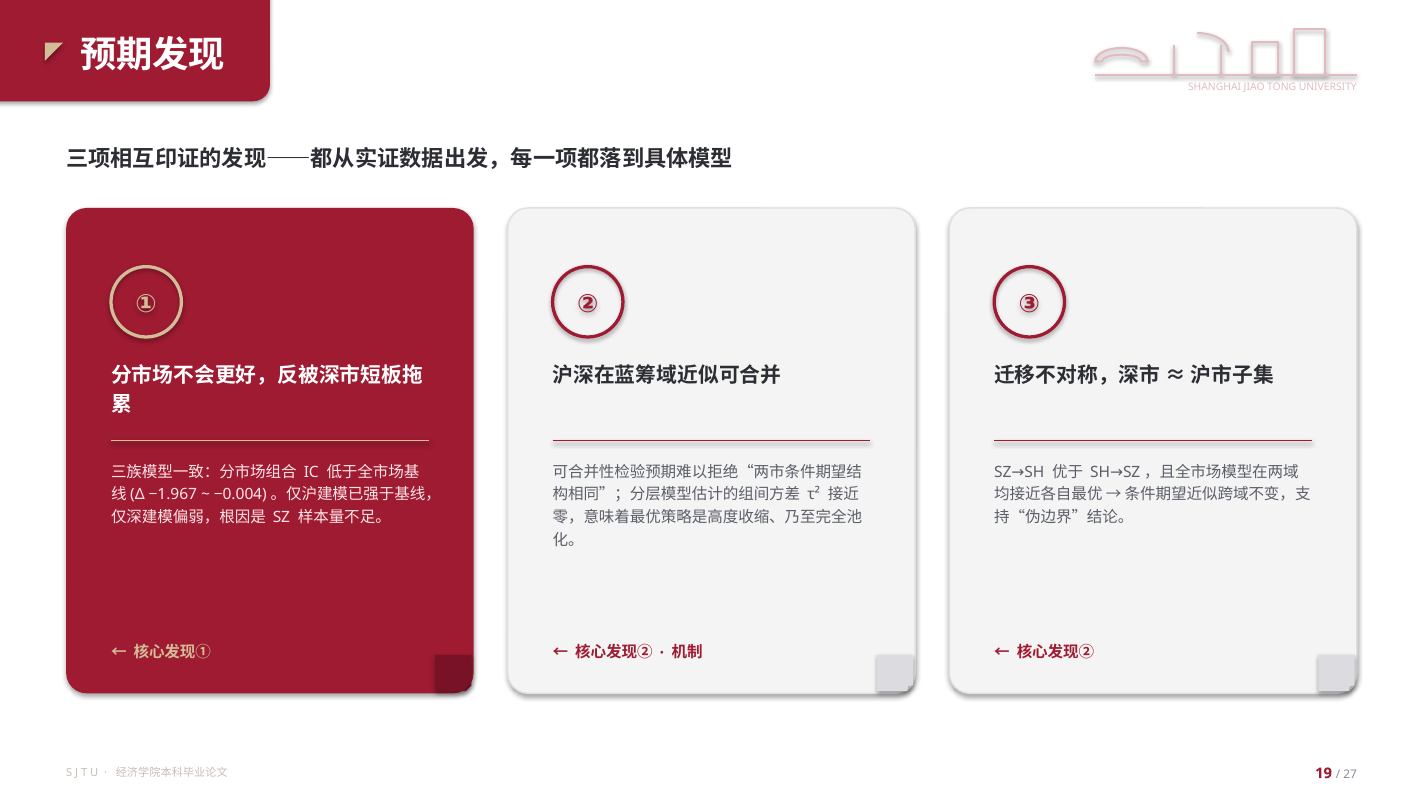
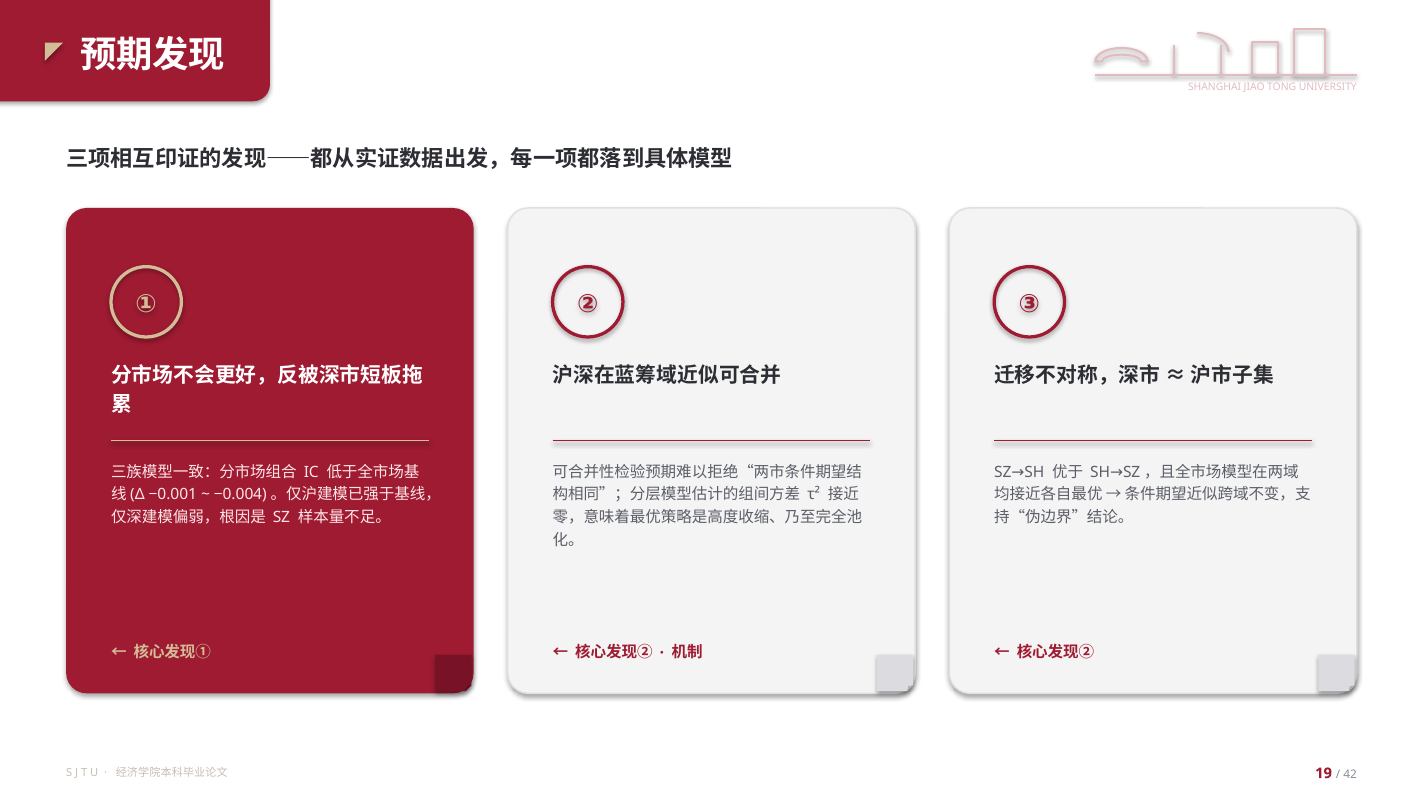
−1.967: −1.967 -> −0.001
27: 27 -> 42
